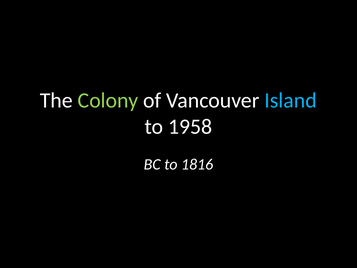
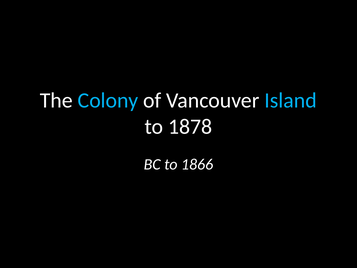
Colony colour: light green -> light blue
1958: 1958 -> 1878
1816: 1816 -> 1866
